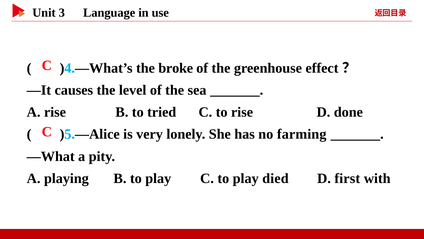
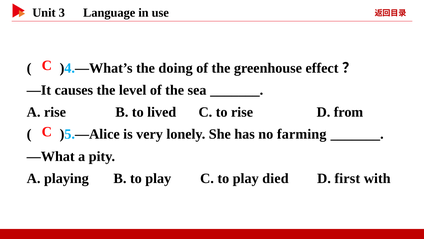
broke: broke -> doing
tried: tried -> lived
done: done -> from
